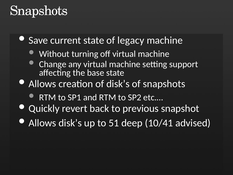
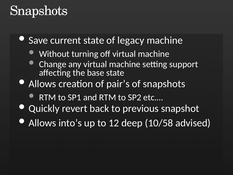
of disk’s: disk’s -> pair’s
disk’s at (70, 123): disk’s -> into’s
51: 51 -> 12
10/41: 10/41 -> 10/58
